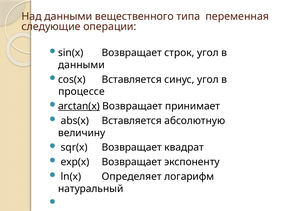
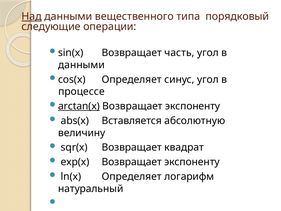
Над underline: none -> present
переменная: переменная -> порядковый
строк: строк -> часть
cos(x Вставляется: Вставляется -> Определяет
принимает at (193, 106): принимает -> экспоненту
